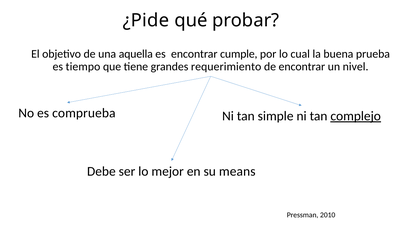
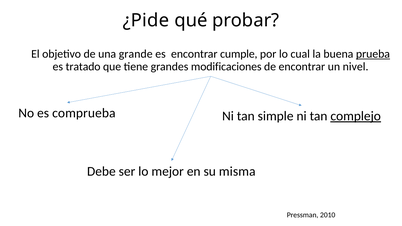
aquella: aquella -> grande
prueba underline: none -> present
tiempo: tiempo -> tratado
requerimiento: requerimiento -> modificaciones
means: means -> misma
